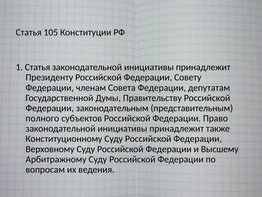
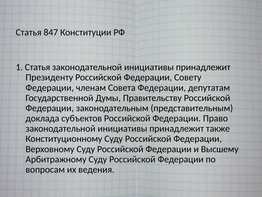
105: 105 -> 847
полного: полного -> доклада
